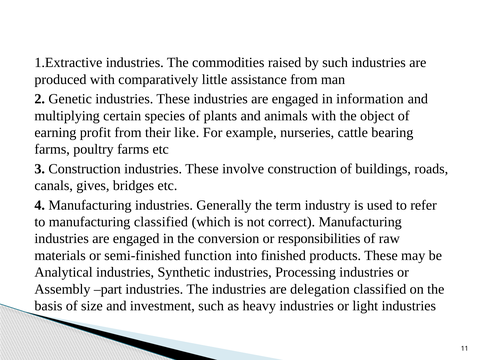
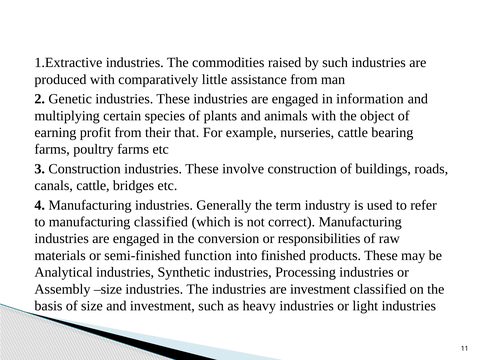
like: like -> that
canals gives: gives -> cattle
Assembly part: part -> size
are delegation: delegation -> investment
